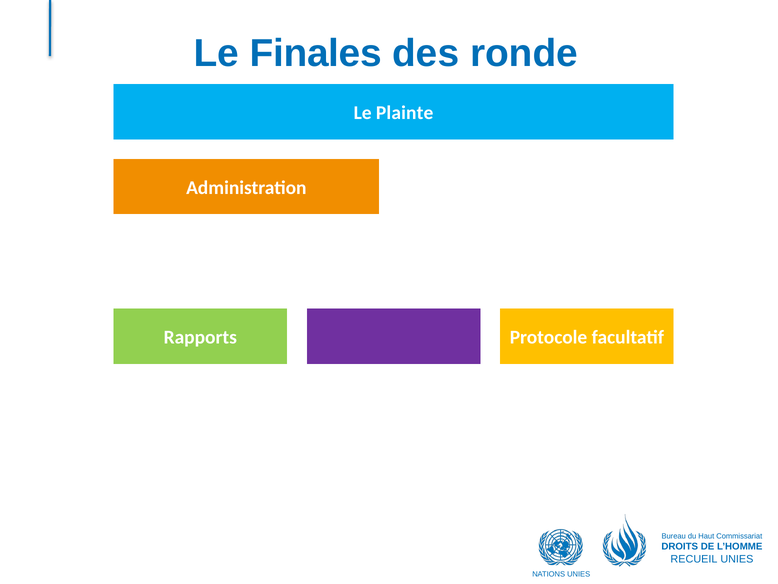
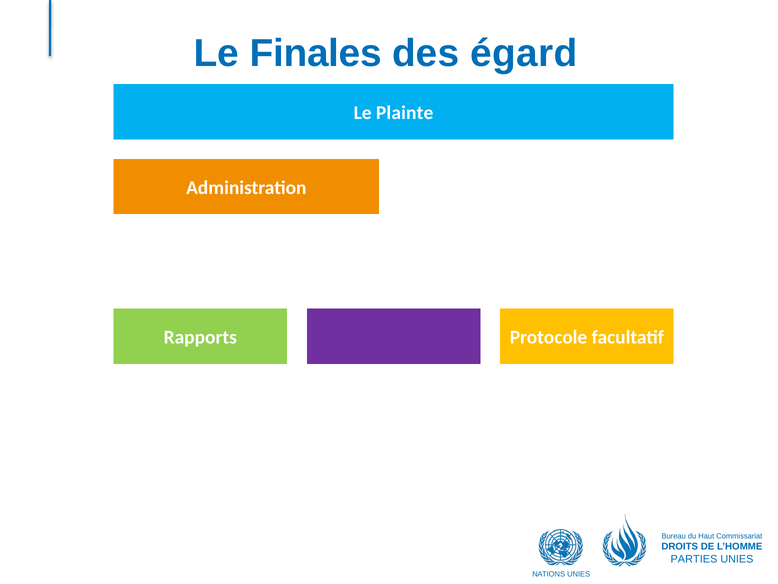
ronde: ronde -> égard
RECUEIL: RECUEIL -> PARTIES
